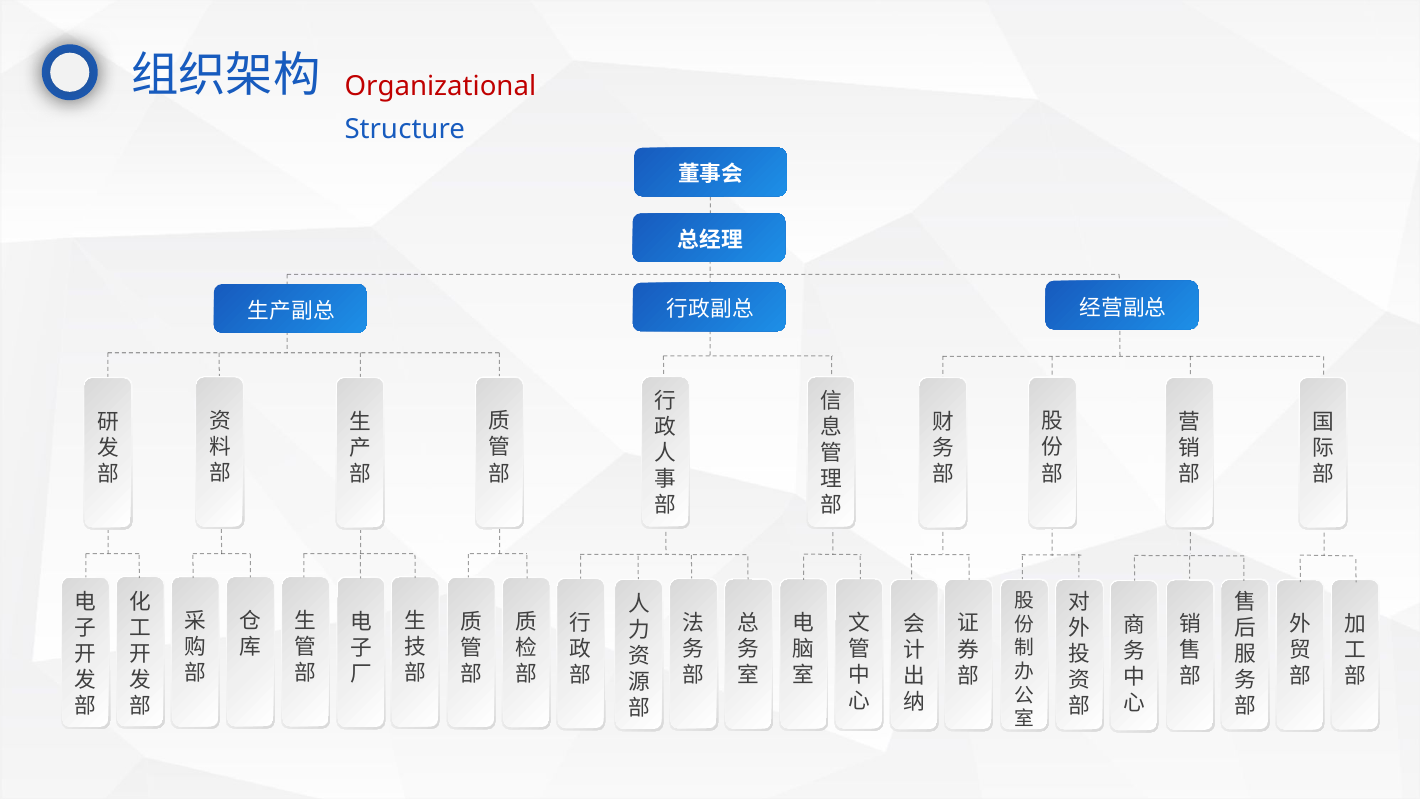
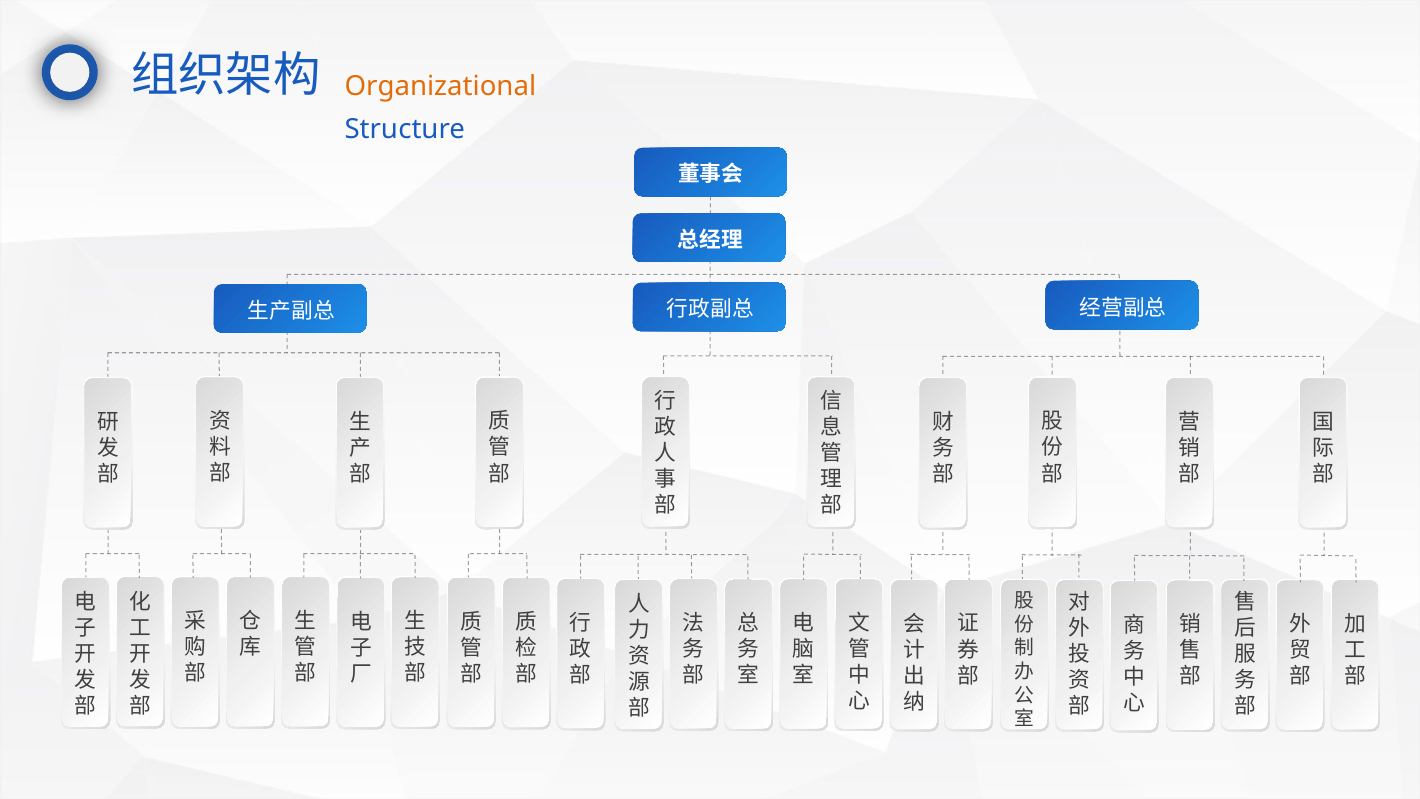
Organizational colour: red -> orange
